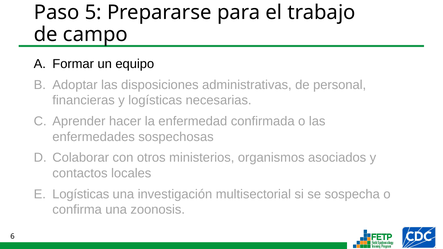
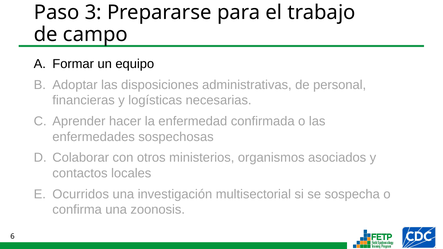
5: 5 -> 3
Logísticas at (81, 194): Logísticas -> Ocurridos
